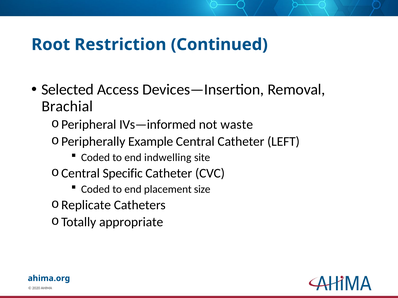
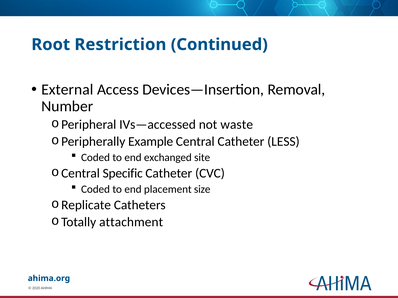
Selected: Selected -> External
Brachial: Brachial -> Number
IVs—informed: IVs—informed -> IVs—accessed
LEFT: LEFT -> LESS
indwelling: indwelling -> exchanged
appropriate: appropriate -> attachment
